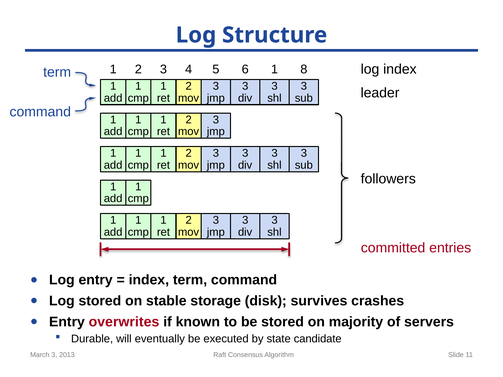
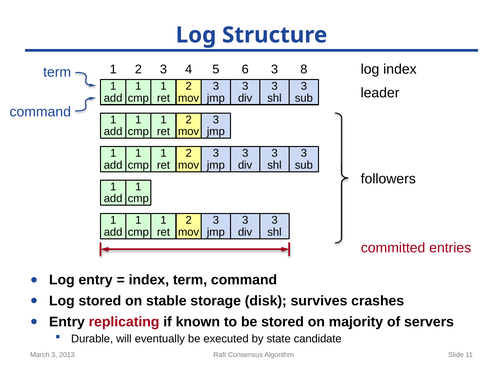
6 1: 1 -> 3
overwrites: overwrites -> replicating
